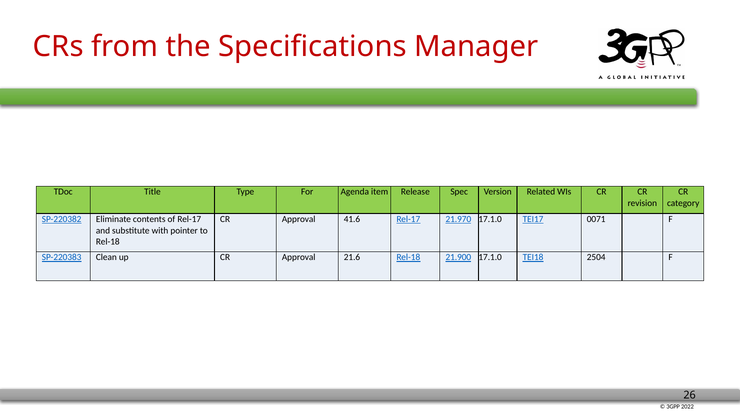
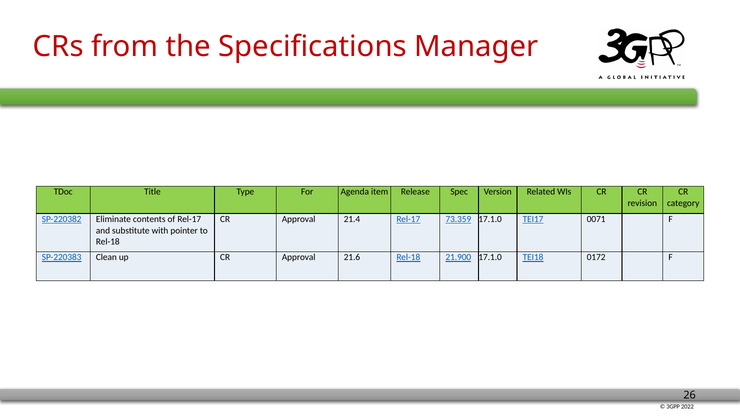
41.6: 41.6 -> 21.4
21.970: 21.970 -> 73.359
2504: 2504 -> 0172
